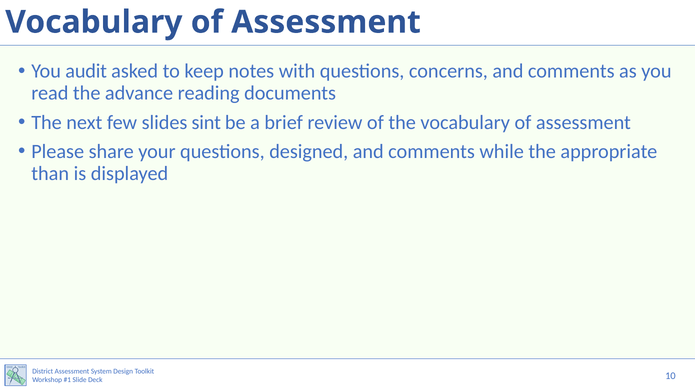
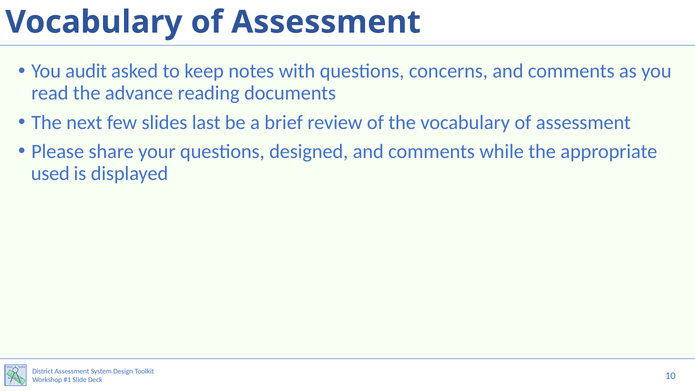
sint: sint -> last
than: than -> used
